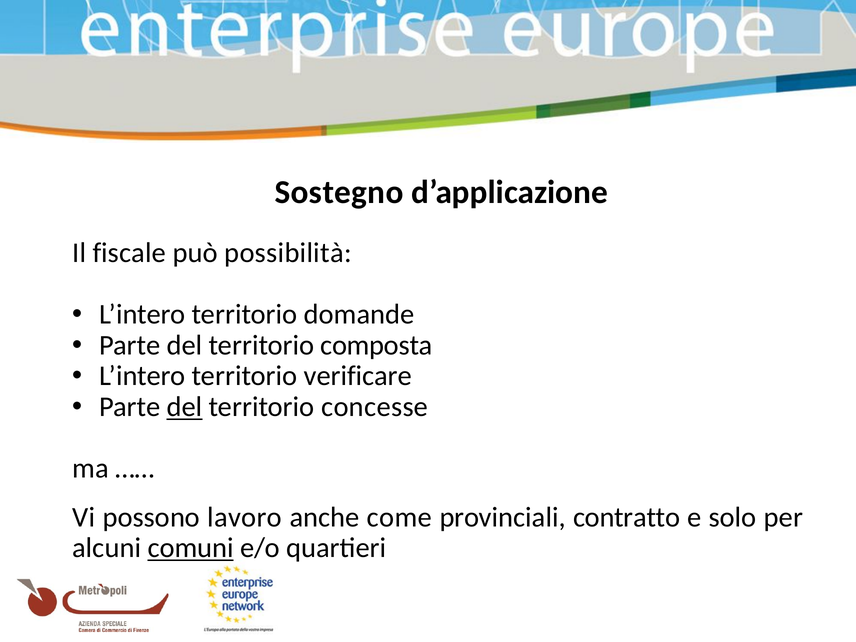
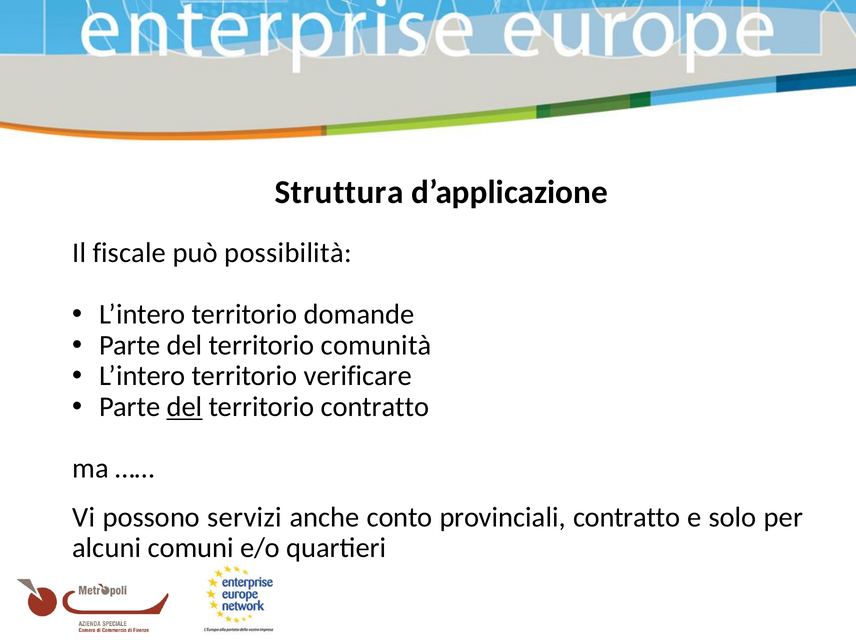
Sostegno: Sostegno -> Struttura
composta: composta -> comunità
territorio concesse: concesse -> contratto
lavoro: lavoro -> servizi
come: come -> conto
comuni underline: present -> none
